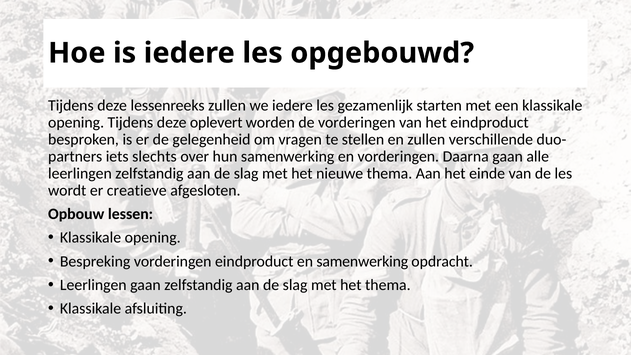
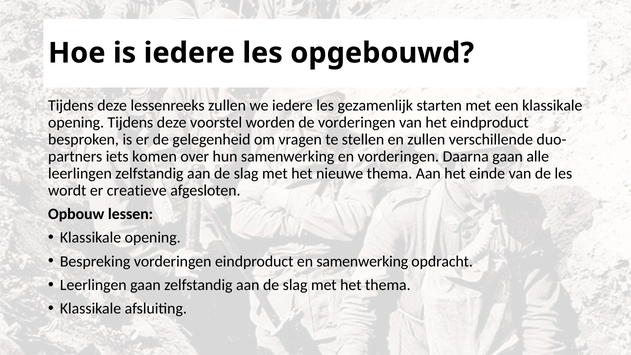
oplevert: oplevert -> voorstel
slechts: slechts -> komen
